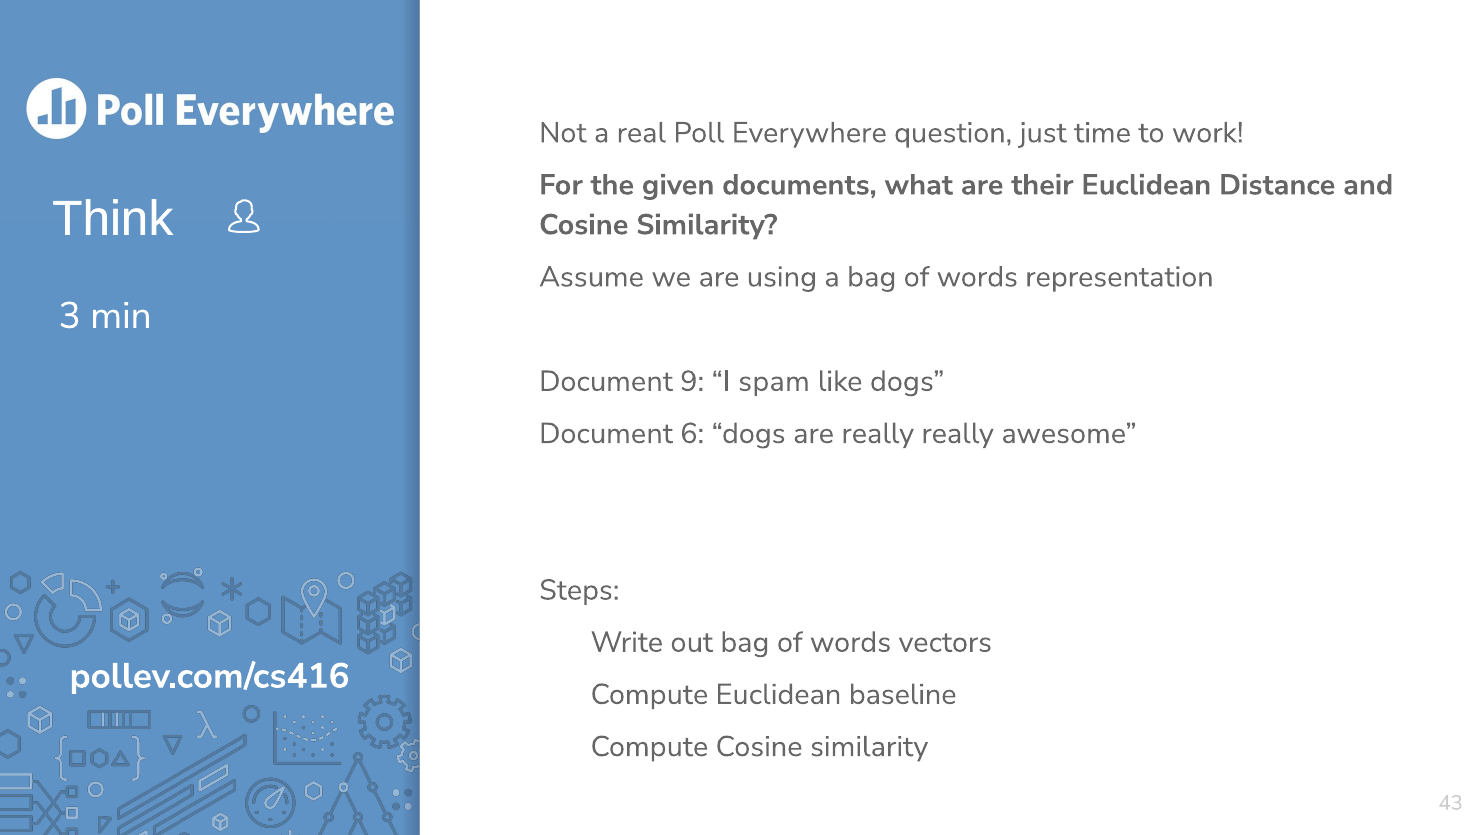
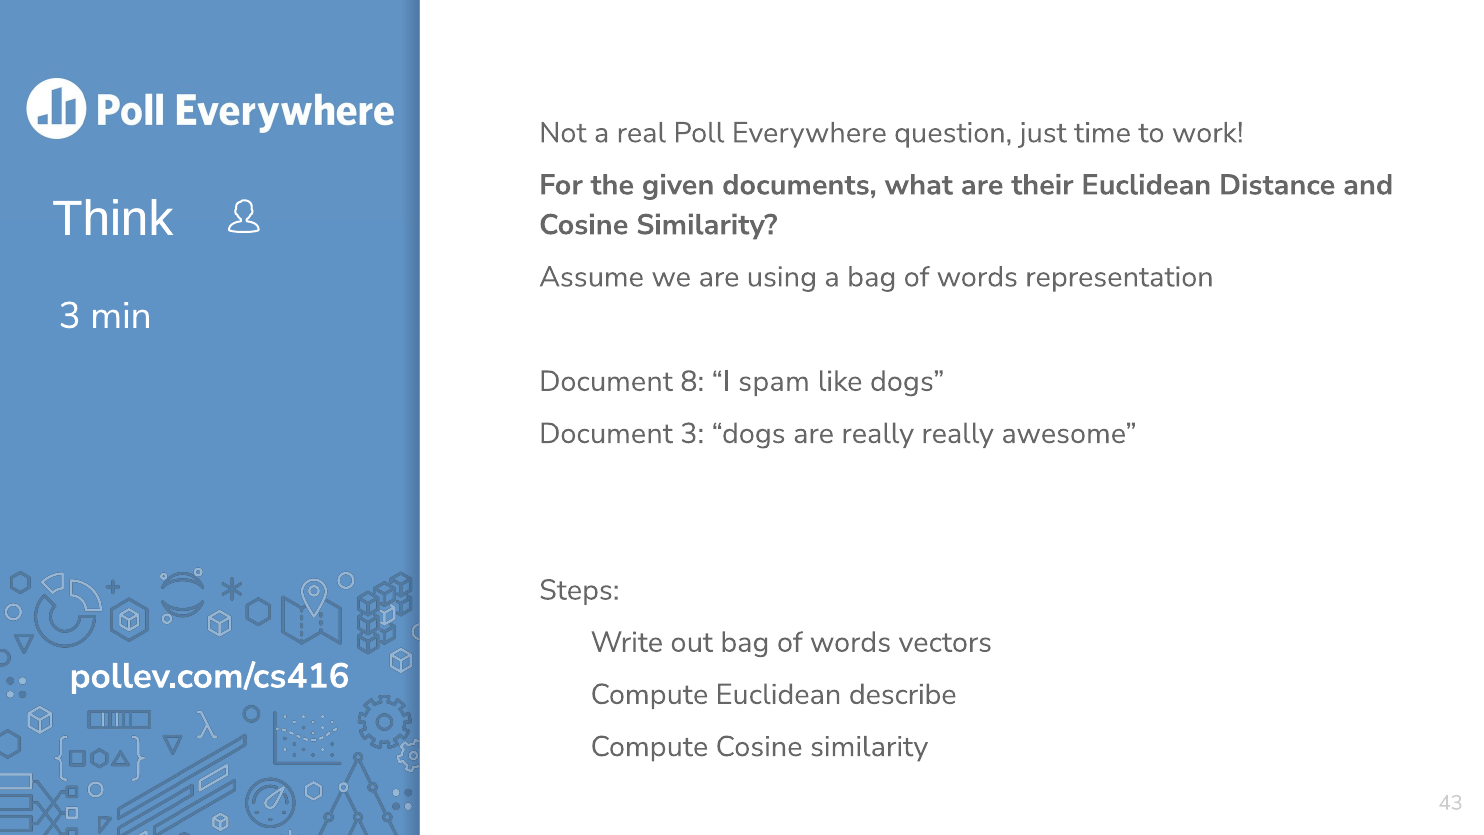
9: 9 -> 8
Document 6: 6 -> 3
baseline: baseline -> describe
